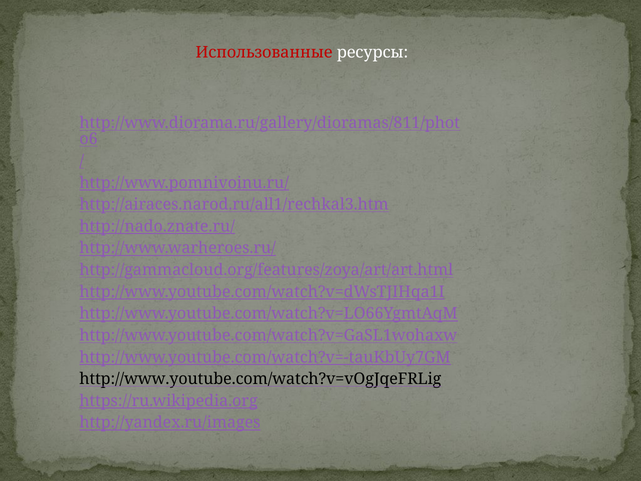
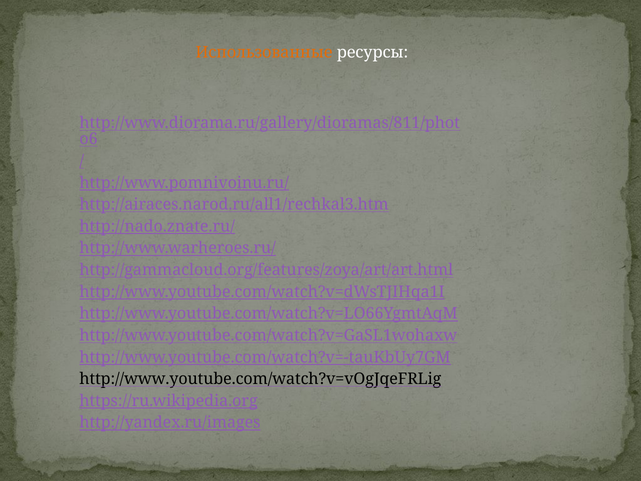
Использованные colour: red -> orange
